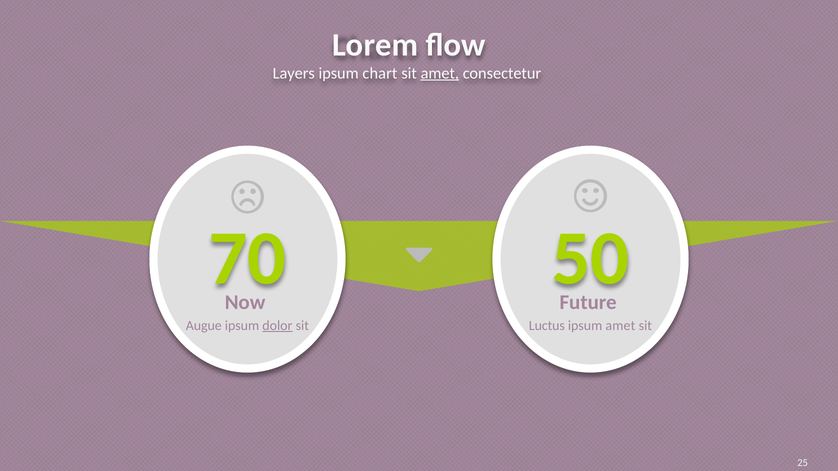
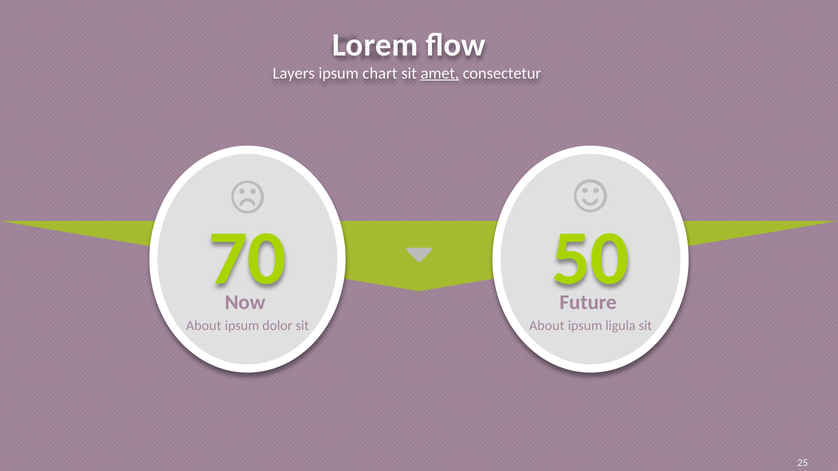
Augue at (204, 326): Augue -> About
dolor underline: present -> none
Luctus at (547, 326): Luctus -> About
ipsum amet: amet -> ligula
